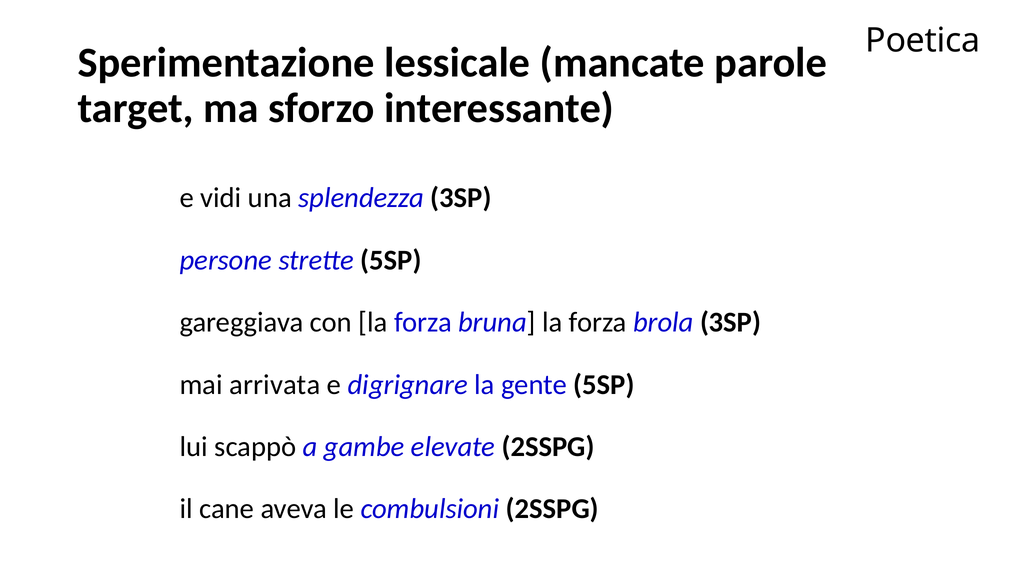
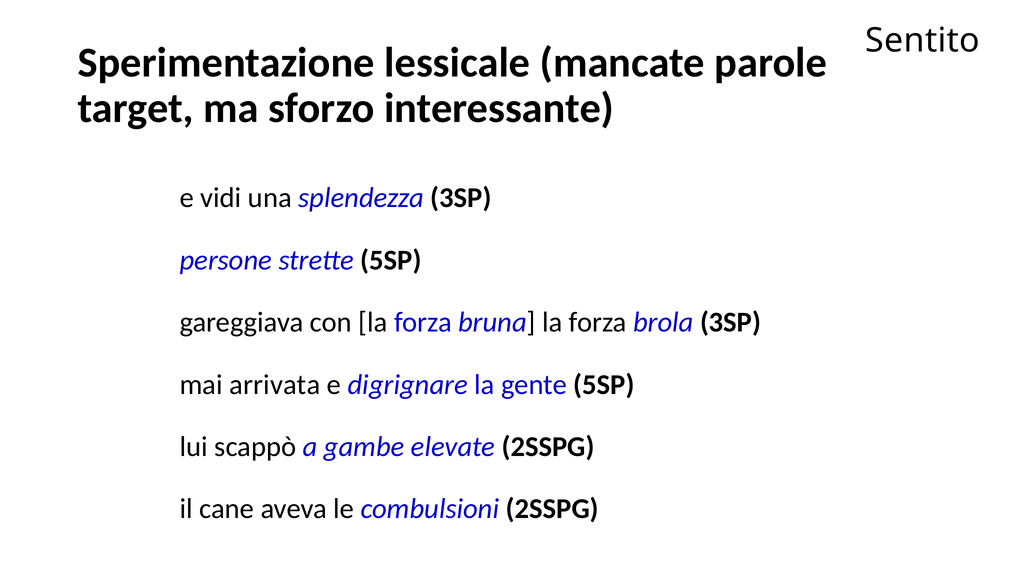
Poetica: Poetica -> Sentito
